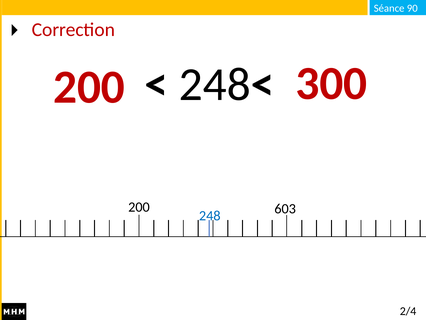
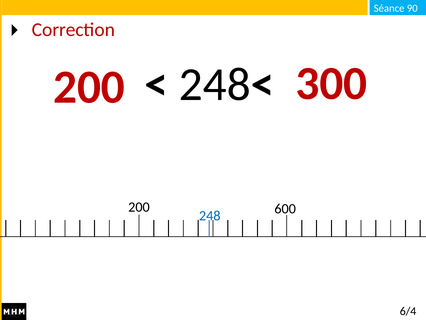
603: 603 -> 600
2/4: 2/4 -> 6/4
